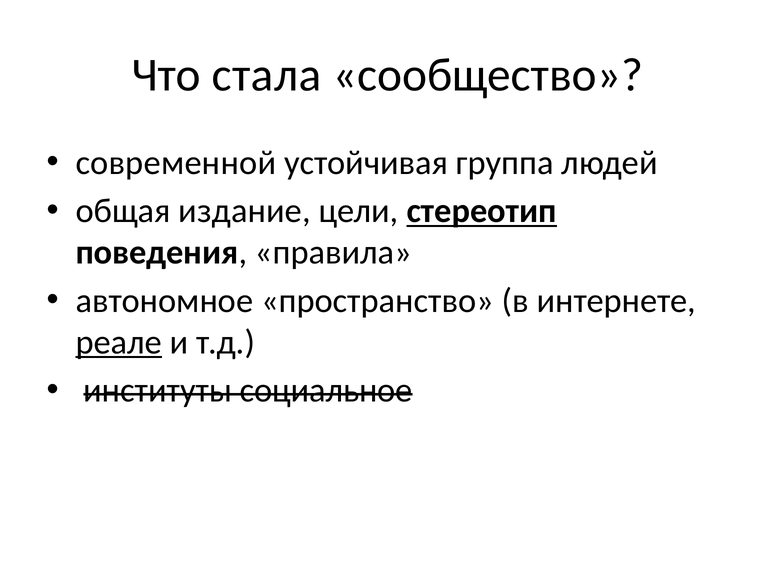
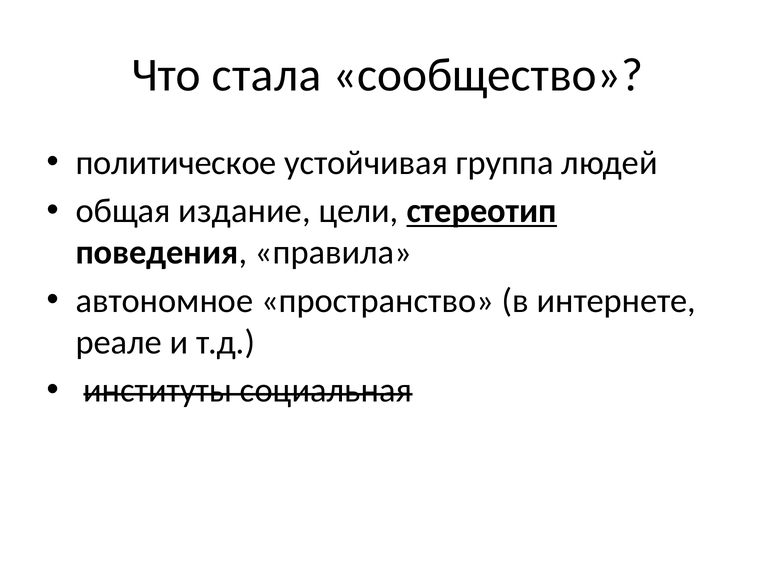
современной: современной -> политическое
реале underline: present -> none
социальное: социальное -> социальная
